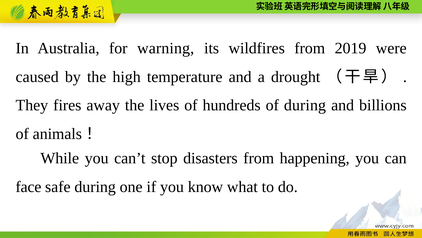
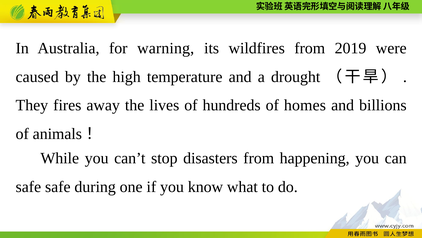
of during: during -> homes
face at (28, 186): face -> safe
